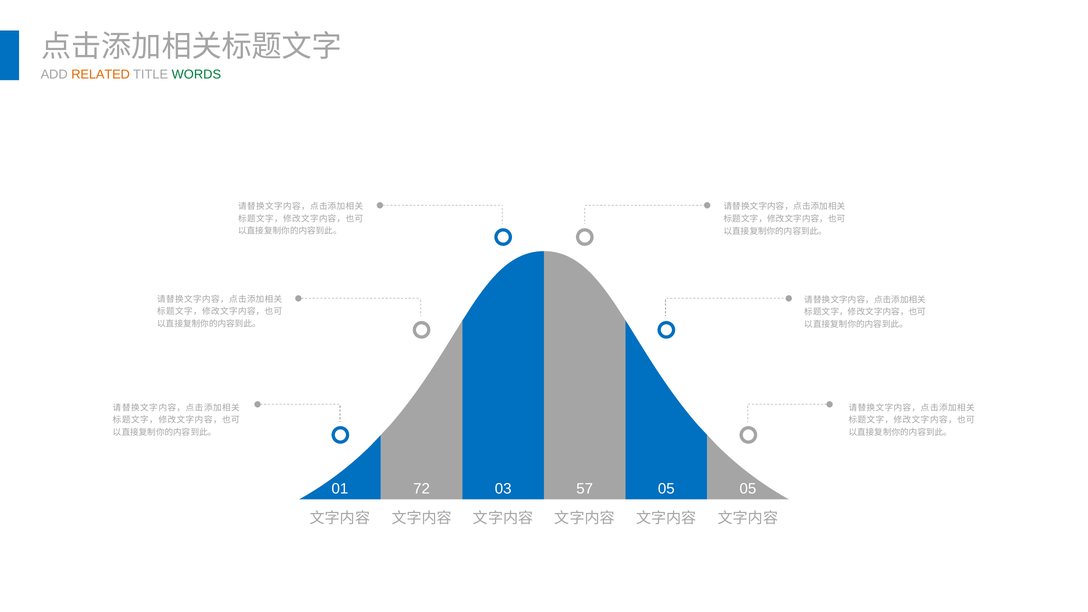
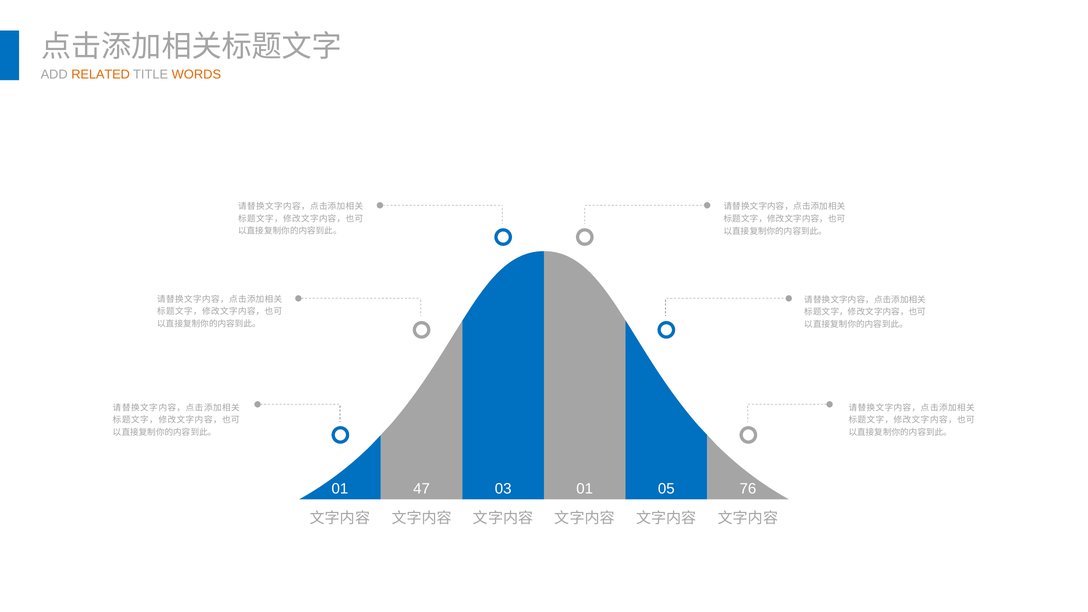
WORDS colour: green -> orange
72: 72 -> 47
03 57: 57 -> 01
05 05: 05 -> 76
